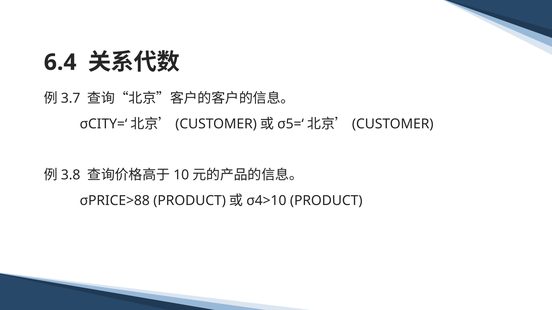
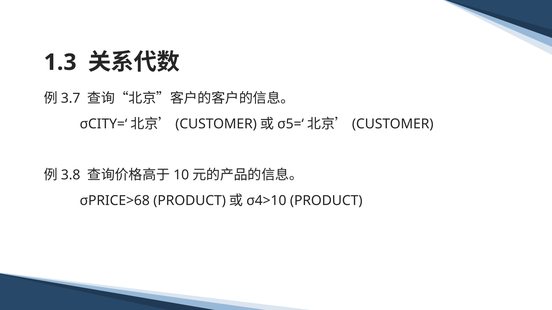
6.4: 6.4 -> 1.3
σPRICE>88: σPRICE>88 -> σPRICE>68
